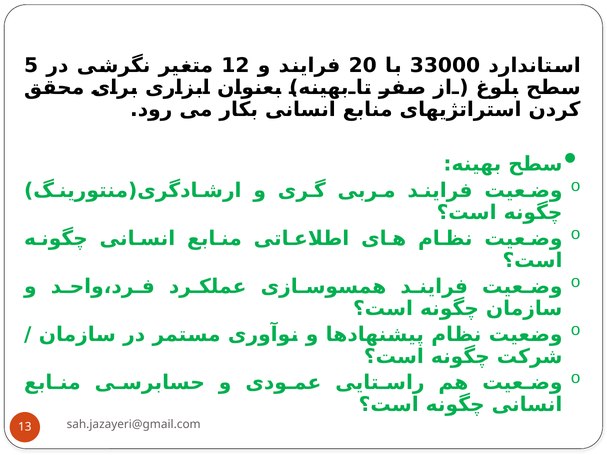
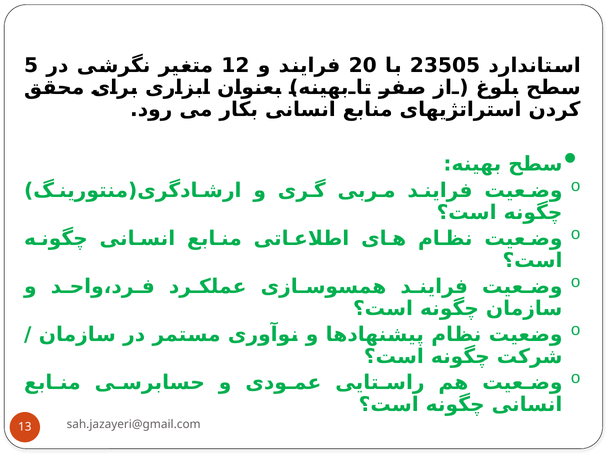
33000: 33000 -> 23505
